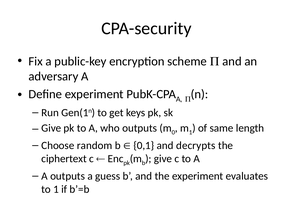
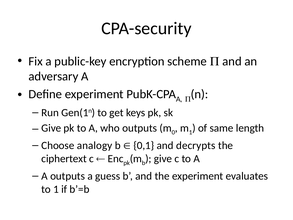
random: random -> analogy
